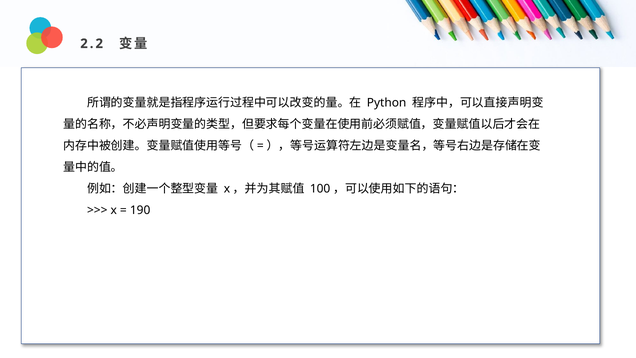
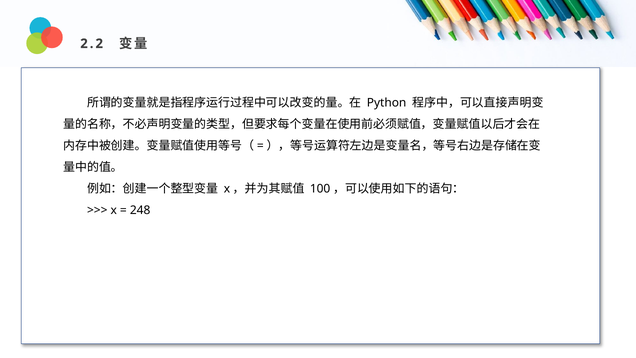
190: 190 -> 248
